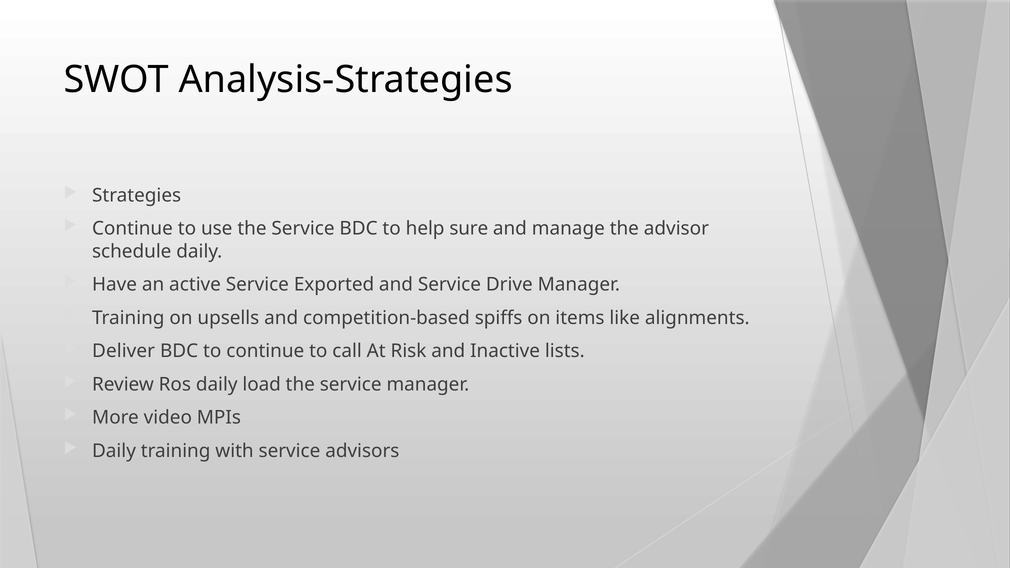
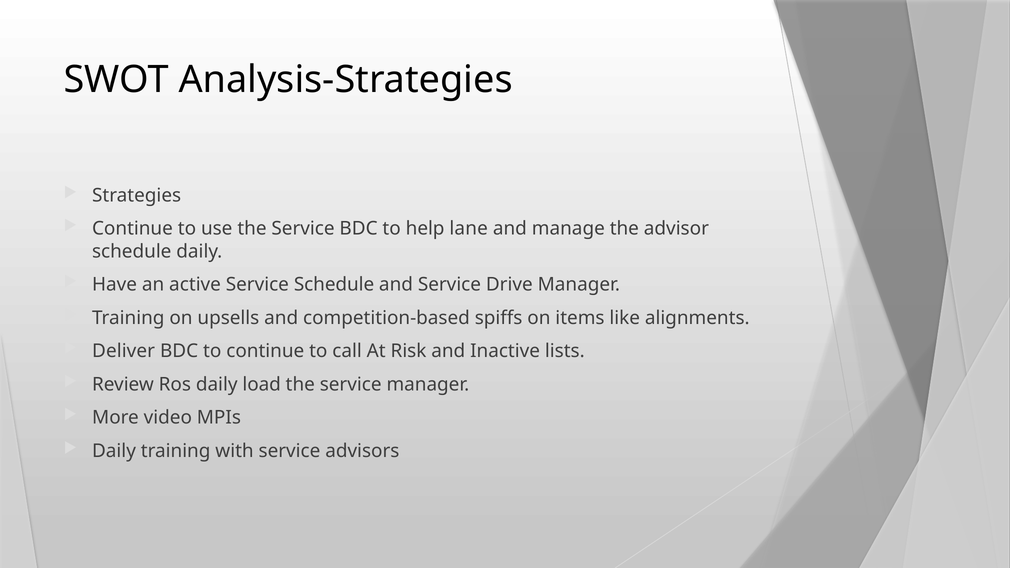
sure: sure -> lane
Service Exported: Exported -> Schedule
